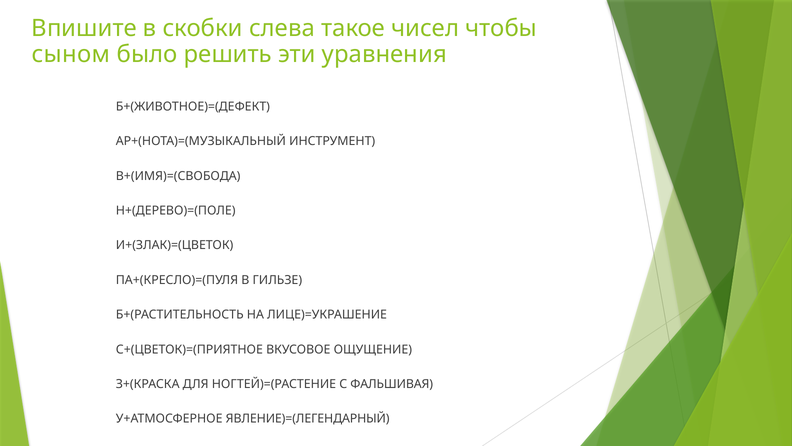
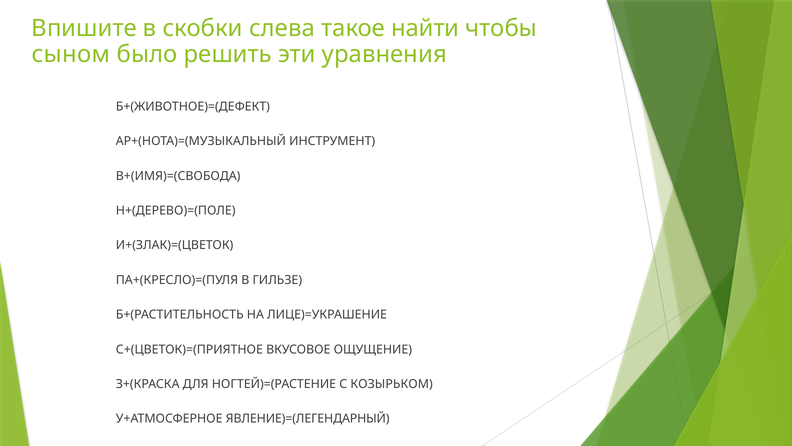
чисел: чисел -> найти
ФАЛЬШИВАЯ: ФАЛЬШИВАЯ -> КОЗЫРЬКОМ
